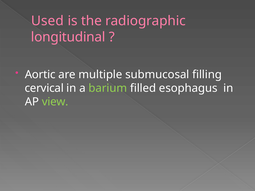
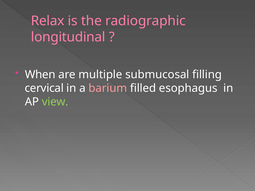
Used: Used -> Relax
Aortic: Aortic -> When
barium colour: light green -> pink
